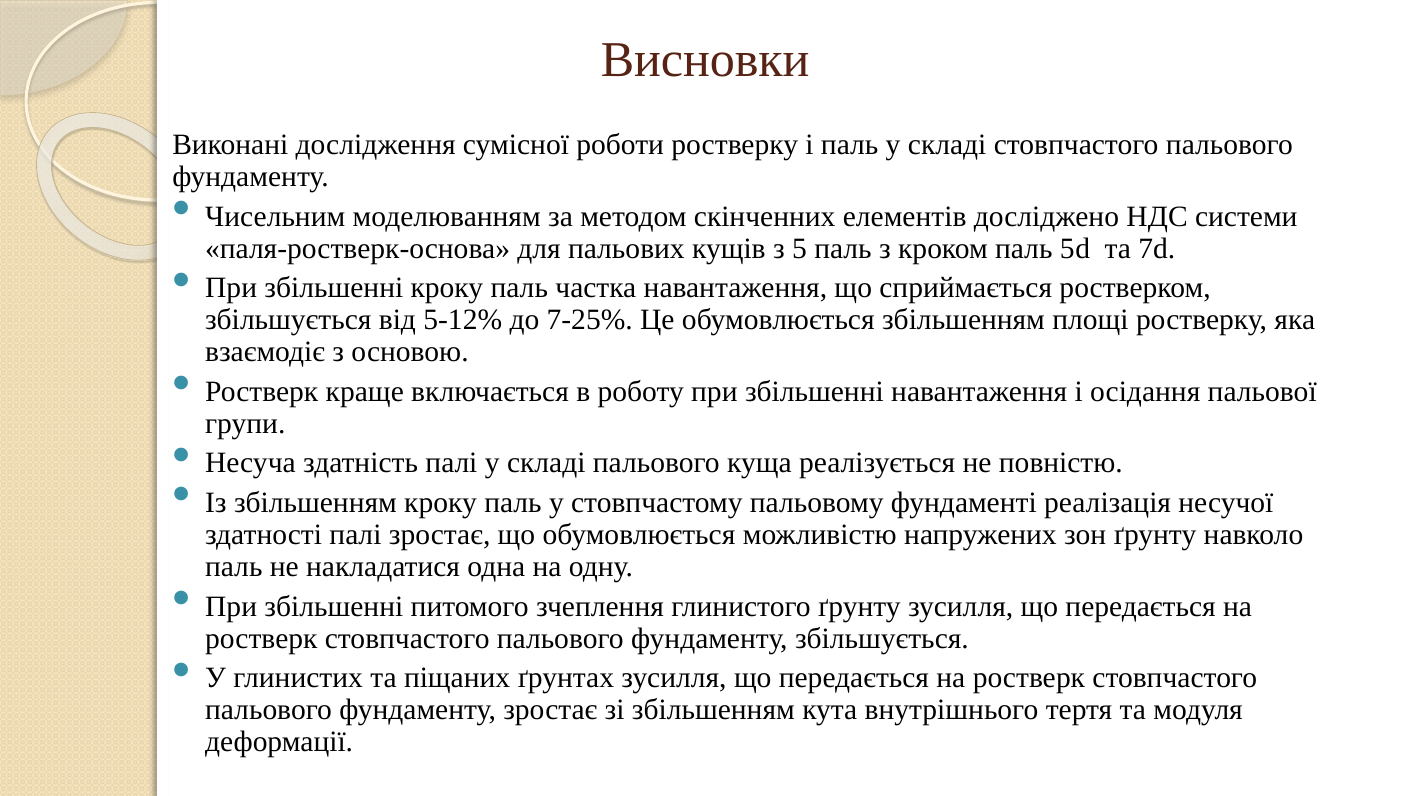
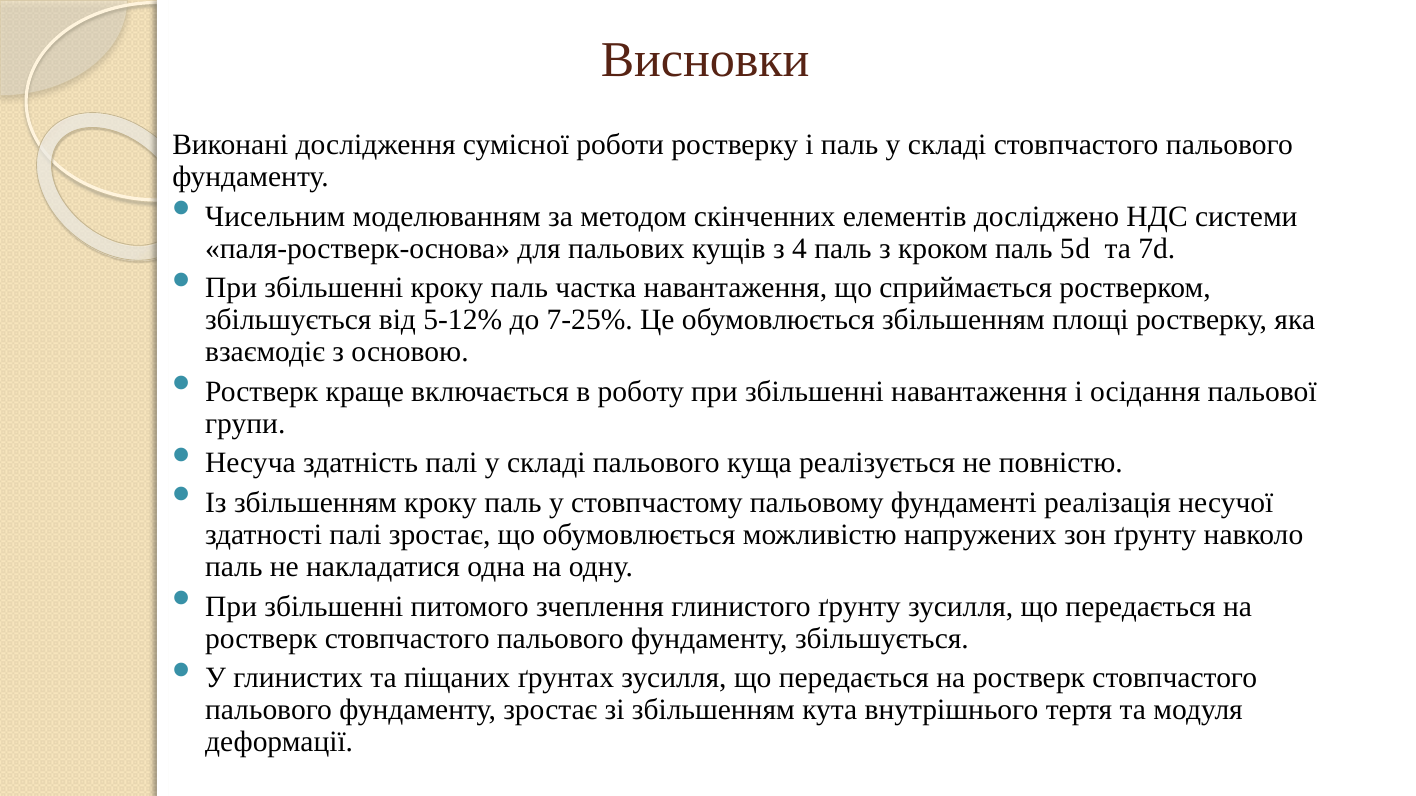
5: 5 -> 4
